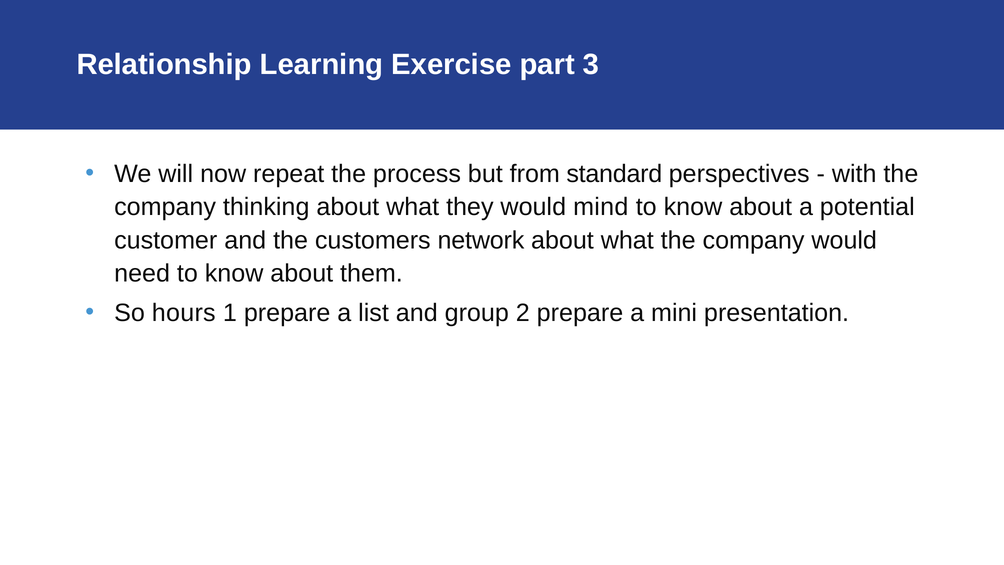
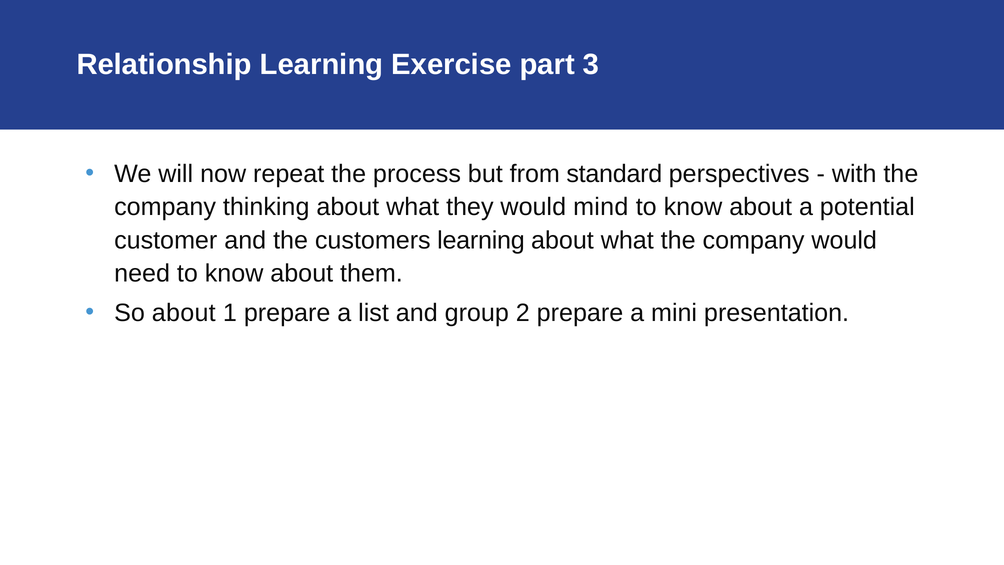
customers network: network -> learning
So hours: hours -> about
